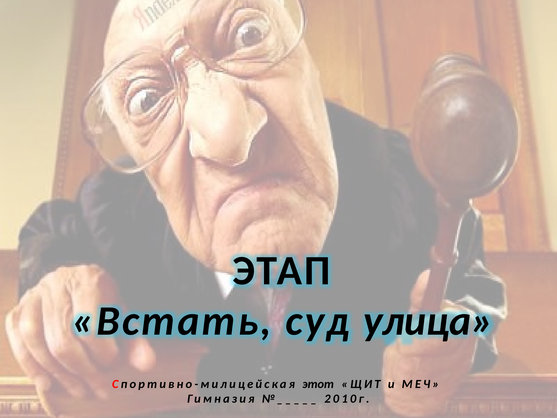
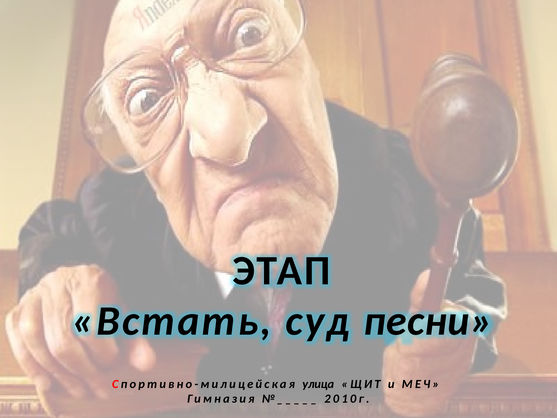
улица: улица -> песни
этот: этот -> улица
